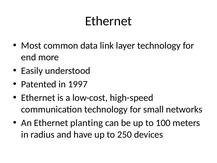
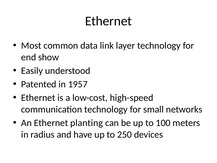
more: more -> show
1997: 1997 -> 1957
